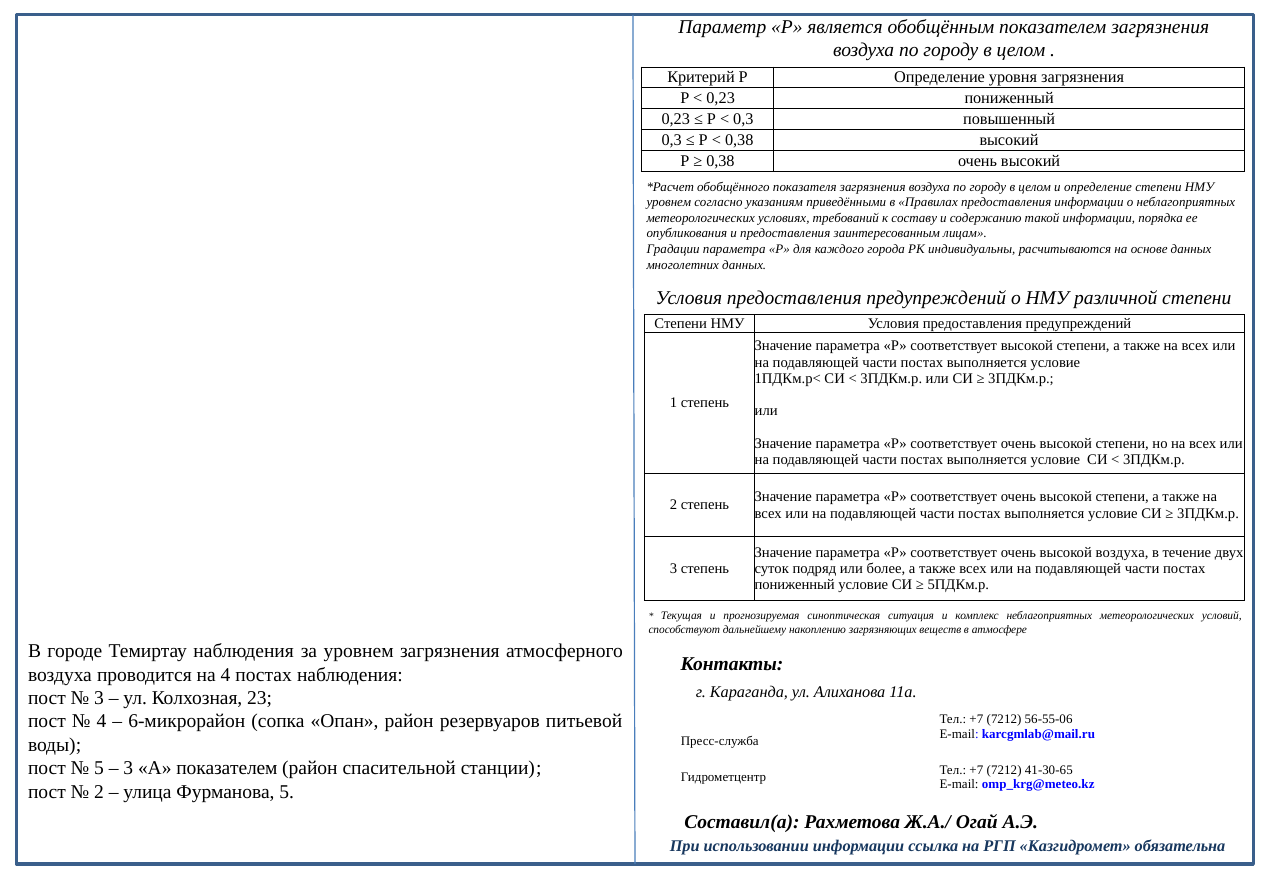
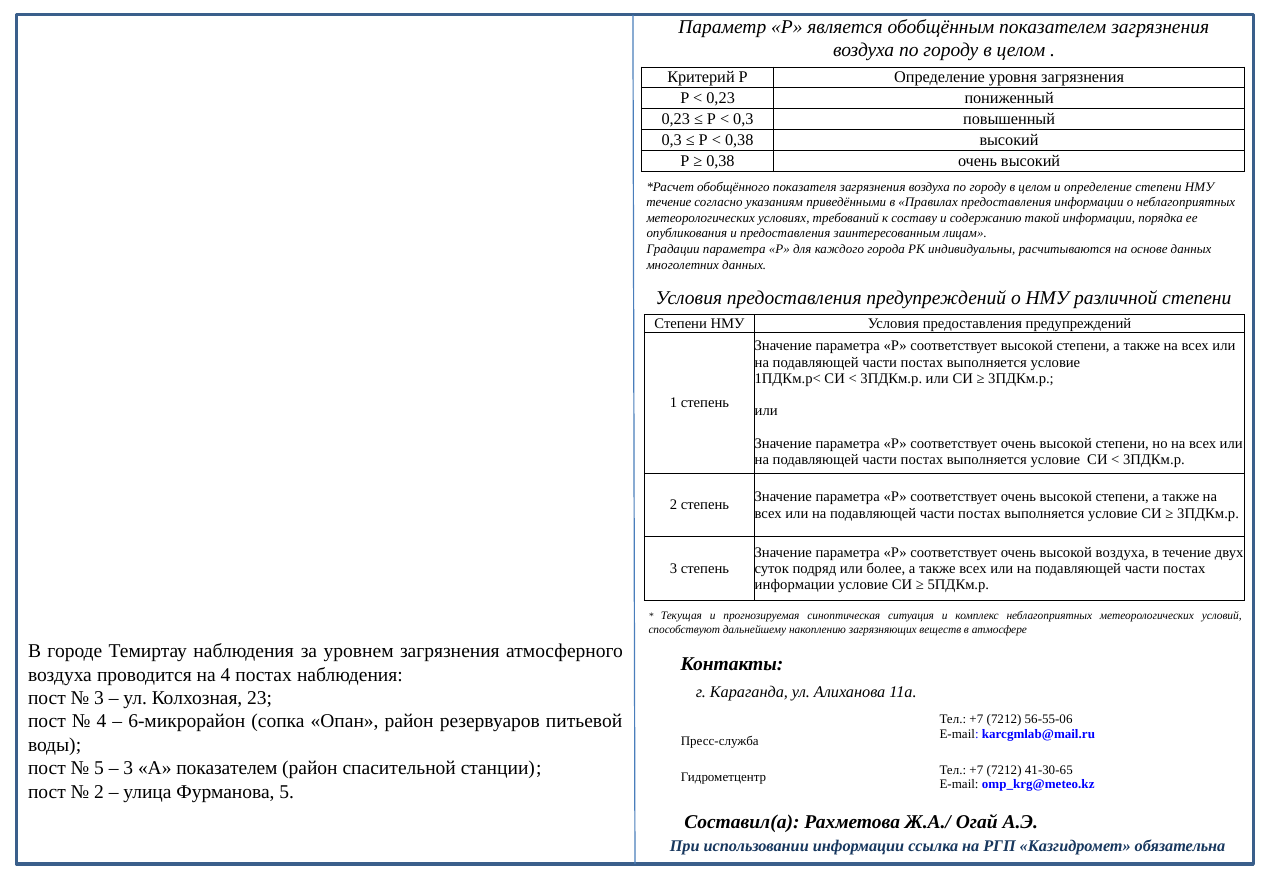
уровнем at (669, 203): уровнем -> течение
пониженный at (795, 585): пониженный -> информации
